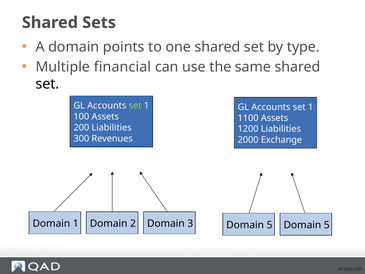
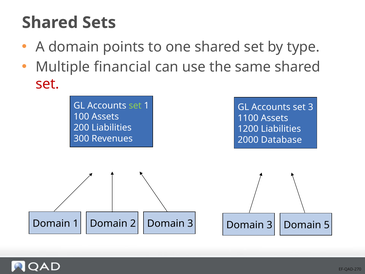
set at (47, 84) colour: black -> red
1 at (311, 107): 1 -> 3
Exchange: Exchange -> Database
5 at (269, 225): 5 -> 3
